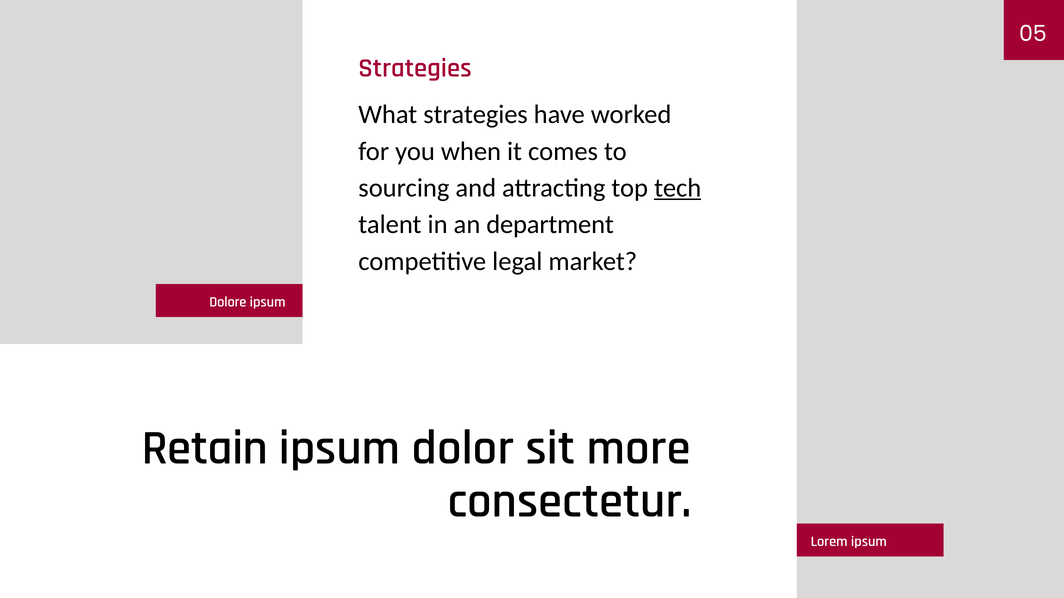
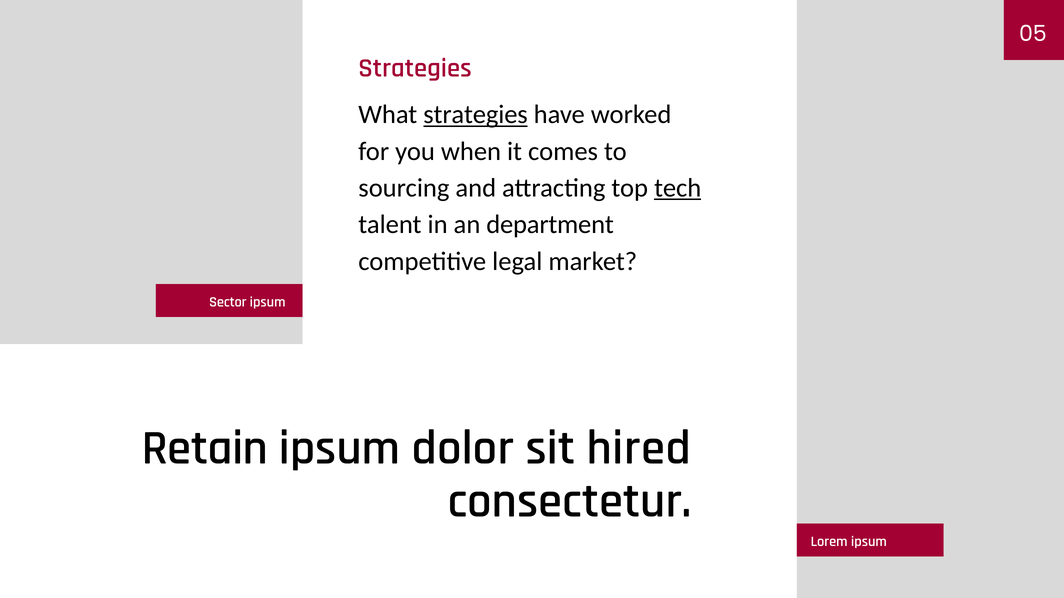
strategies at (476, 115) underline: none -> present
Dolore: Dolore -> Sector
more: more -> hired
